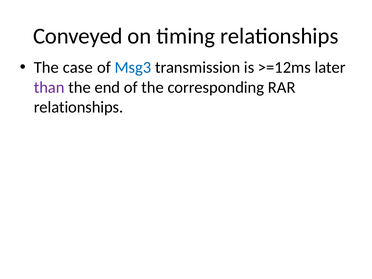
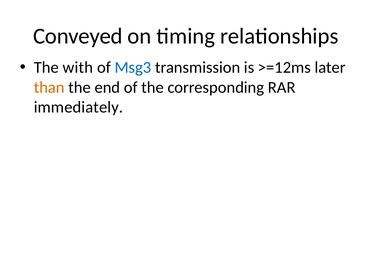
case: case -> with
than colour: purple -> orange
relationships at (79, 107): relationships -> immediately
